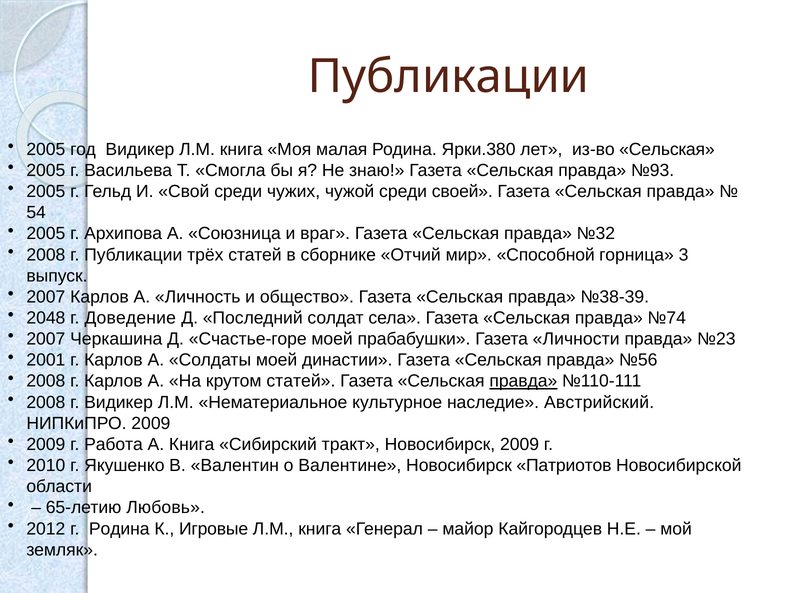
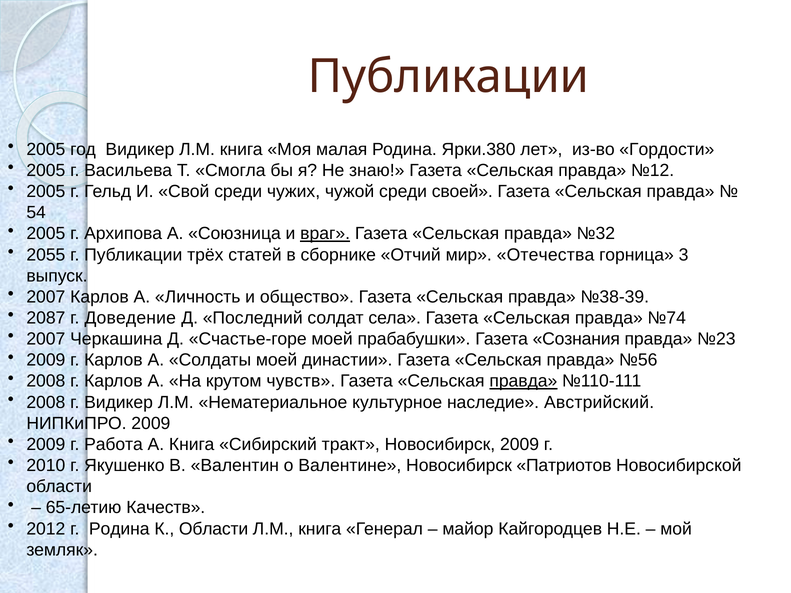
из-во Сельская: Сельская -> Гордости
№93: №93 -> №12
враг underline: none -> present
2008 at (46, 255): 2008 -> 2055
Способной: Способной -> Отечества
2048: 2048 -> 2087
Личности: Личности -> Сознания
2001 at (46, 360): 2001 -> 2009
крутом статей: статей -> чувств
Любовь: Любовь -> Качеств
К Игровые: Игровые -> Области
